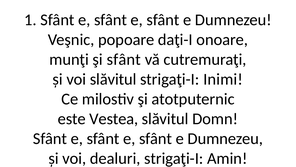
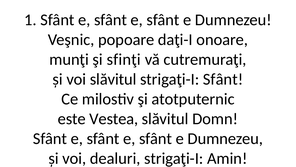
şi sfânt: sfânt -> sfinţi
strigaţi-I Inimi: Inimi -> Sfânt
